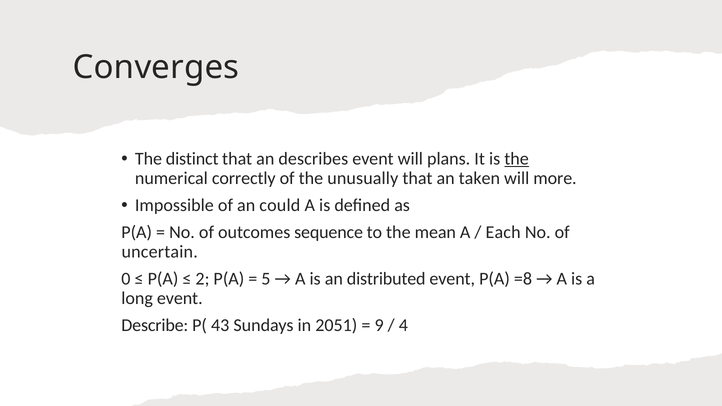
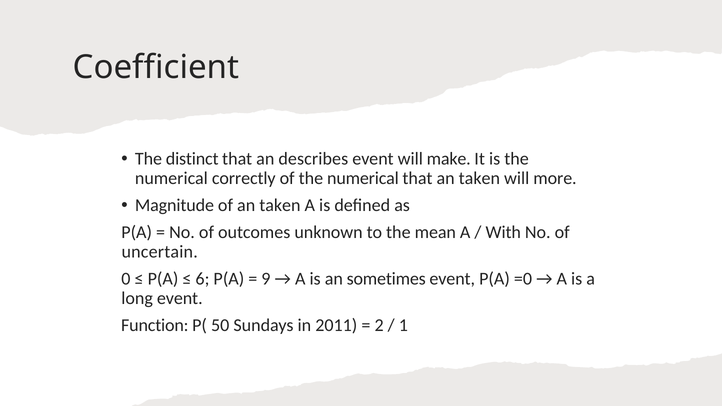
Converges: Converges -> Coefficient
plans: plans -> make
the at (517, 159) underline: present -> none
of the unusually: unusually -> numerical
Impossible: Impossible -> Magnitude
of an could: could -> taken
sequence: sequence -> unknown
Each: Each -> With
2: 2 -> 6
5: 5 -> 9
distributed: distributed -> sometimes
=8: =8 -> =0
Describe: Describe -> Function
43: 43 -> 50
2051: 2051 -> 2011
9: 9 -> 2
4: 4 -> 1
